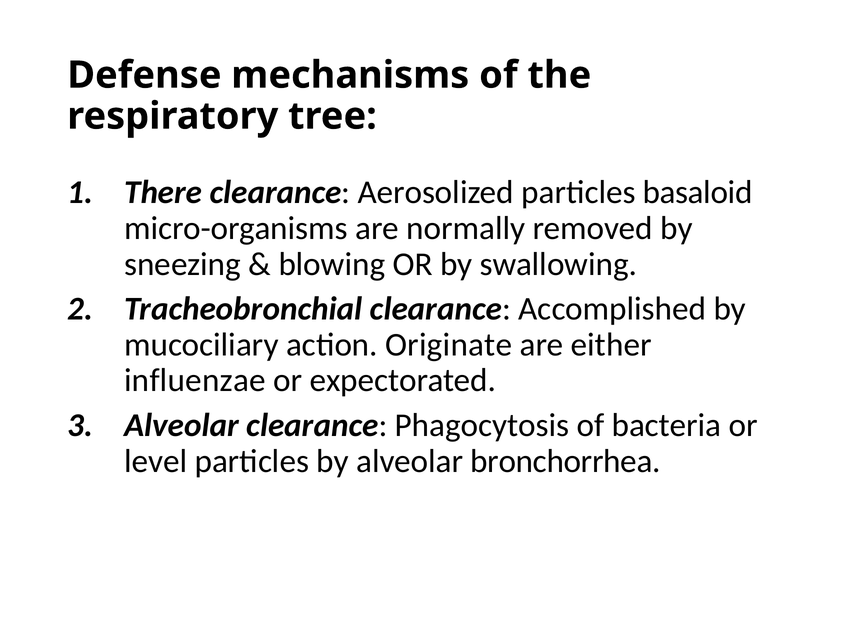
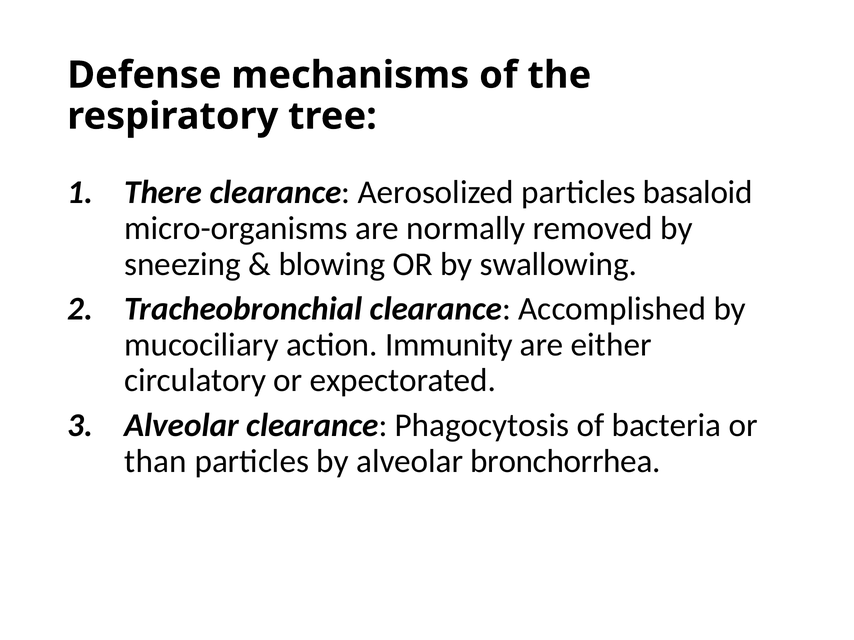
Originate: Originate -> Immunity
influenzae: influenzae -> circulatory
level: level -> than
